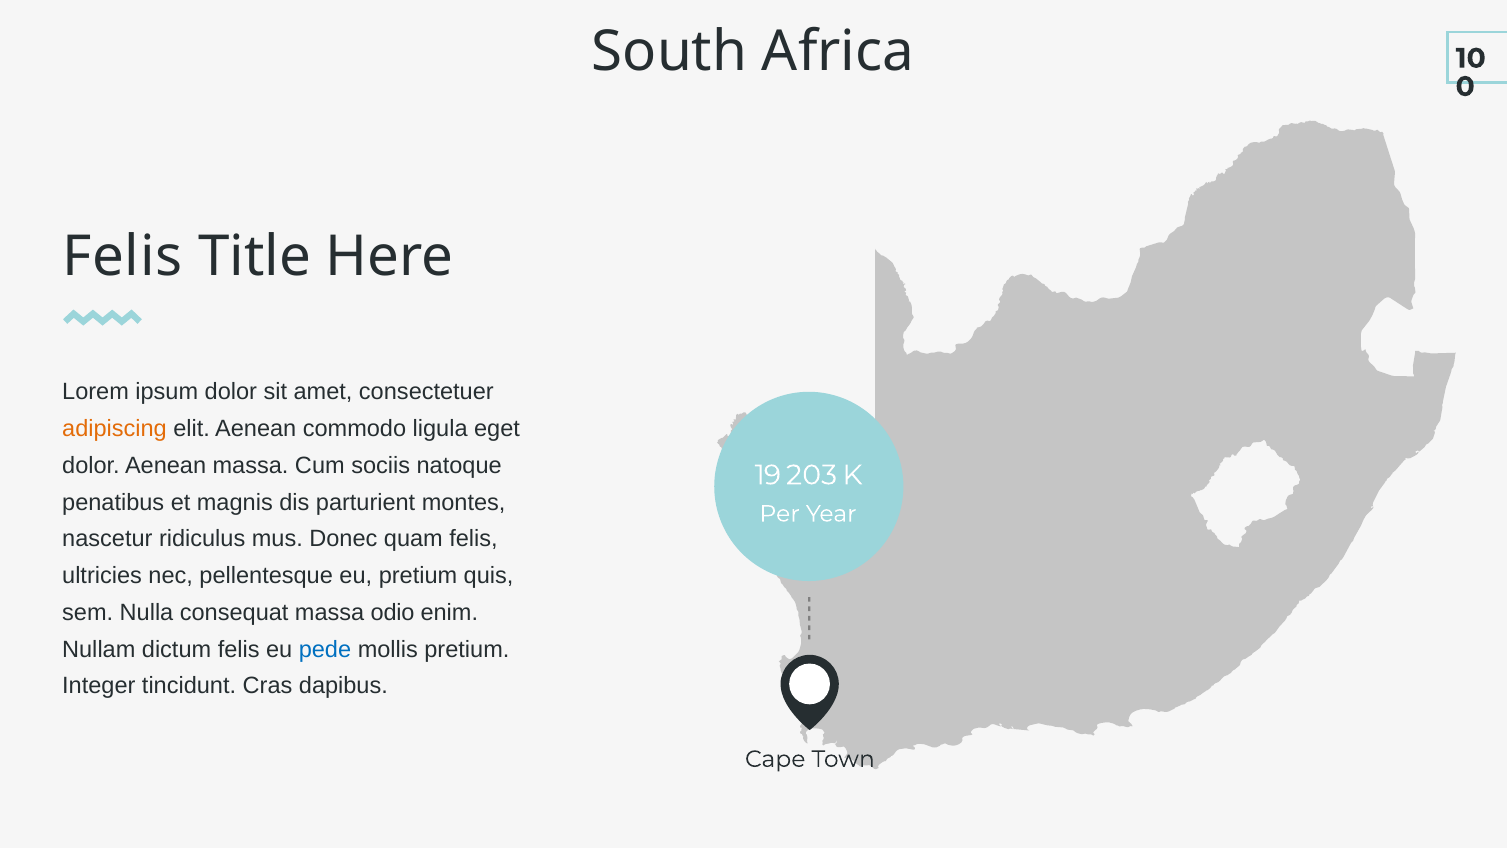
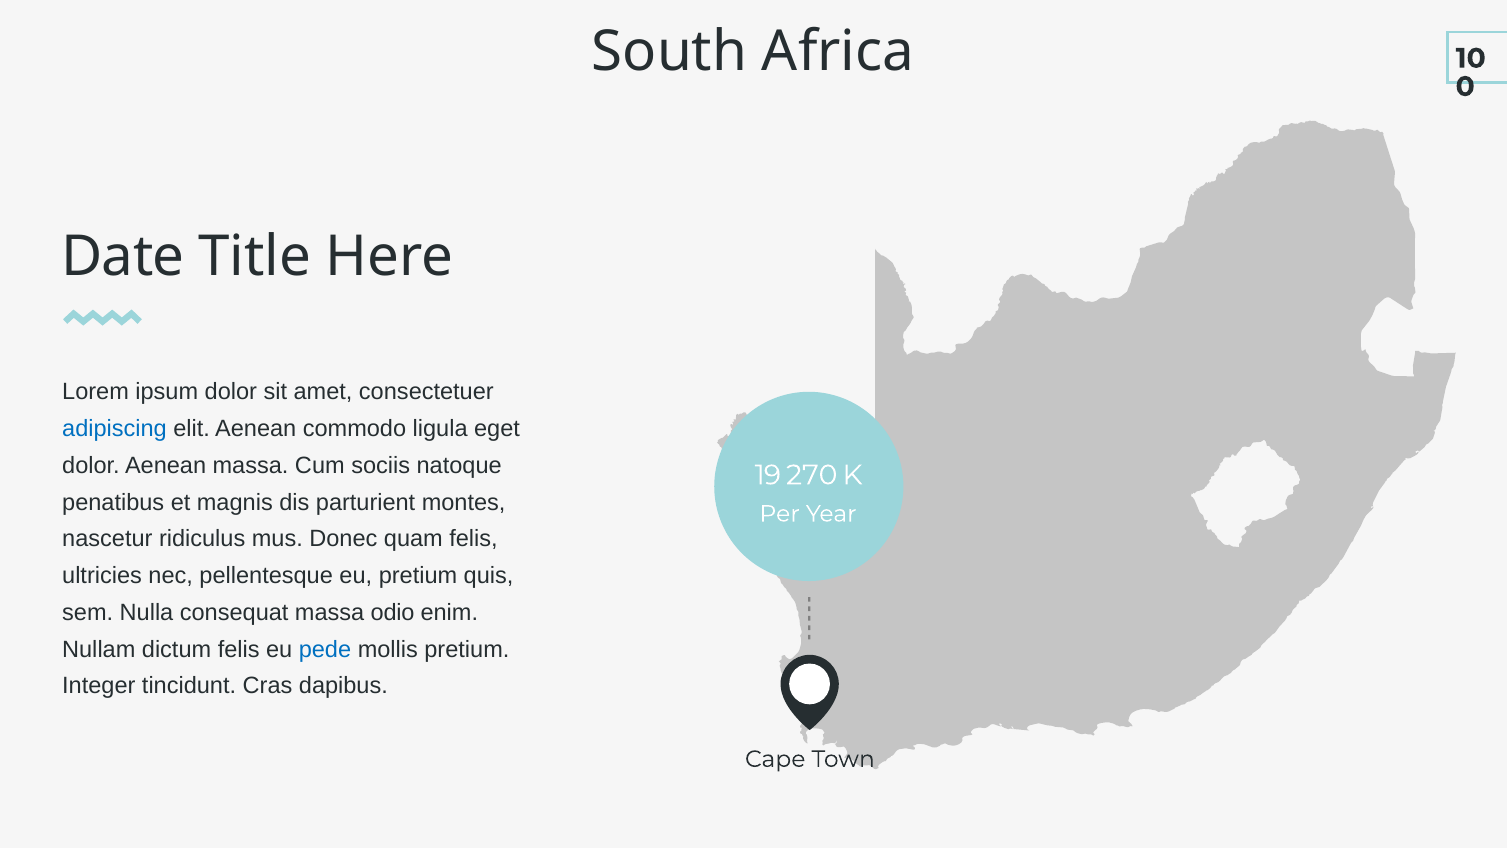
Felis at (122, 257): Felis -> Date
adipiscing colour: orange -> blue
203: 203 -> 270
